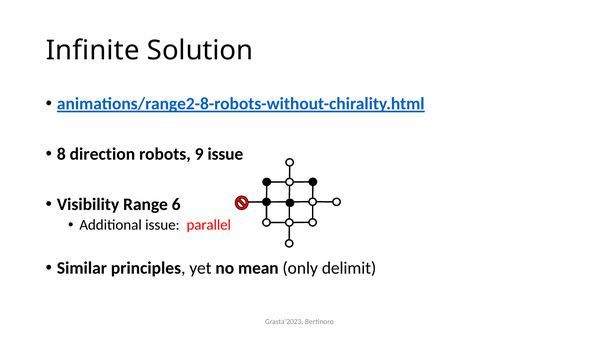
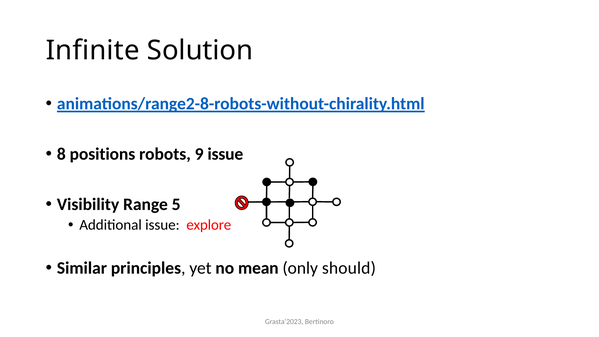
direction: direction -> positions
6: 6 -> 5
parallel: parallel -> explore
delimit: delimit -> should
